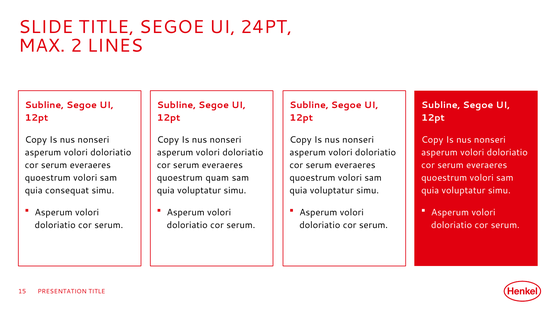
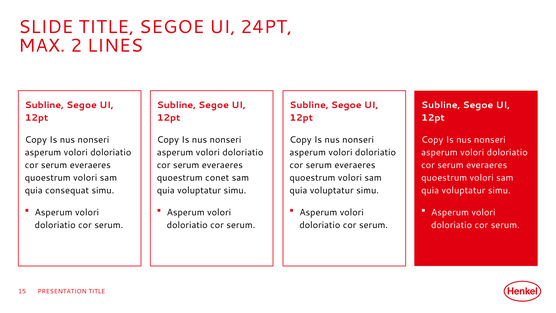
quam: quam -> conet
